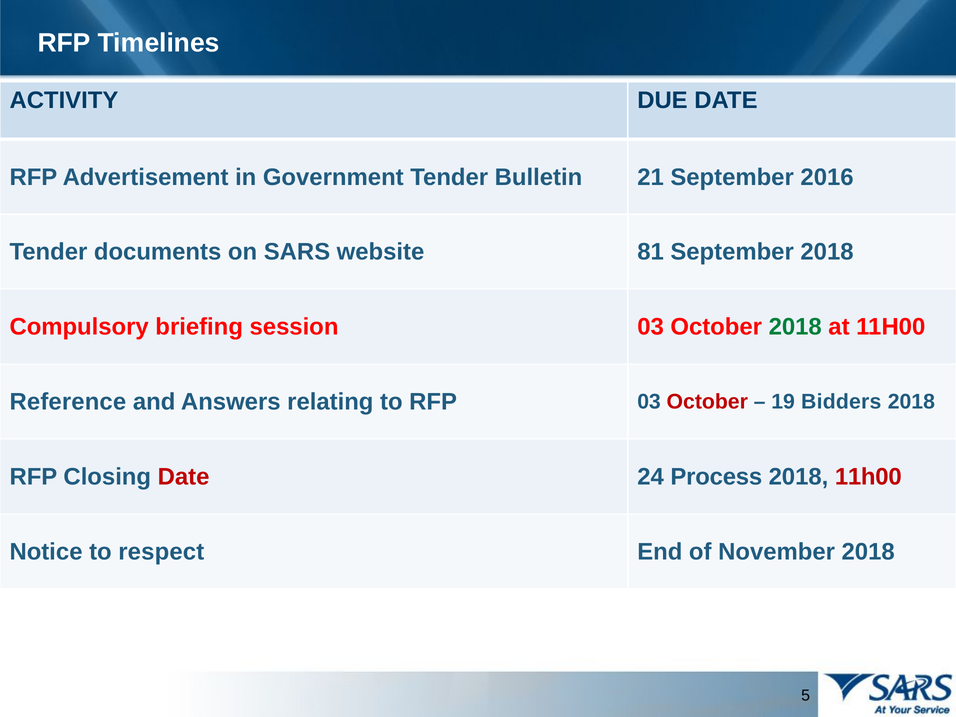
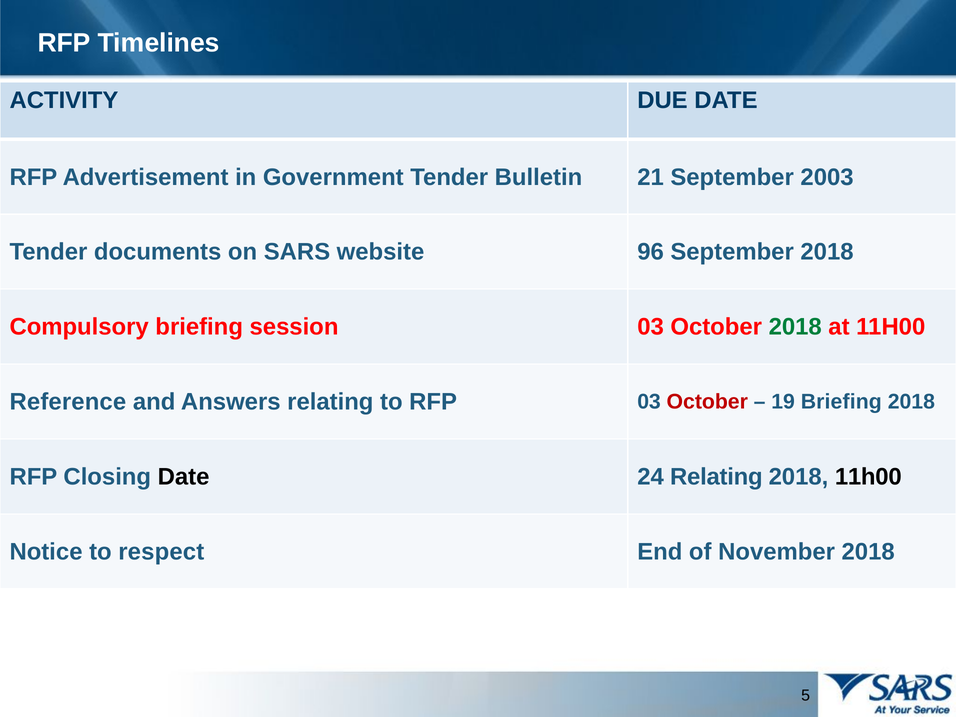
2016: 2016 -> 2003
81: 81 -> 96
19 Bidders: Bidders -> Briefing
Date at (184, 477) colour: red -> black
24 Process: Process -> Relating
11h00 at (868, 477) colour: red -> black
